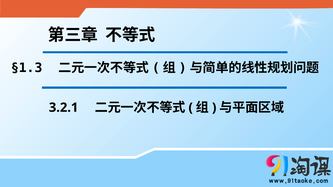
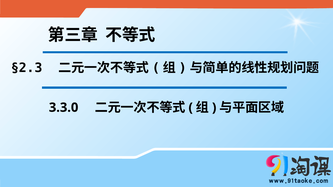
§1.3: §1.3 -> §2.3
3.2.1: 3.2.1 -> 3.3.0
